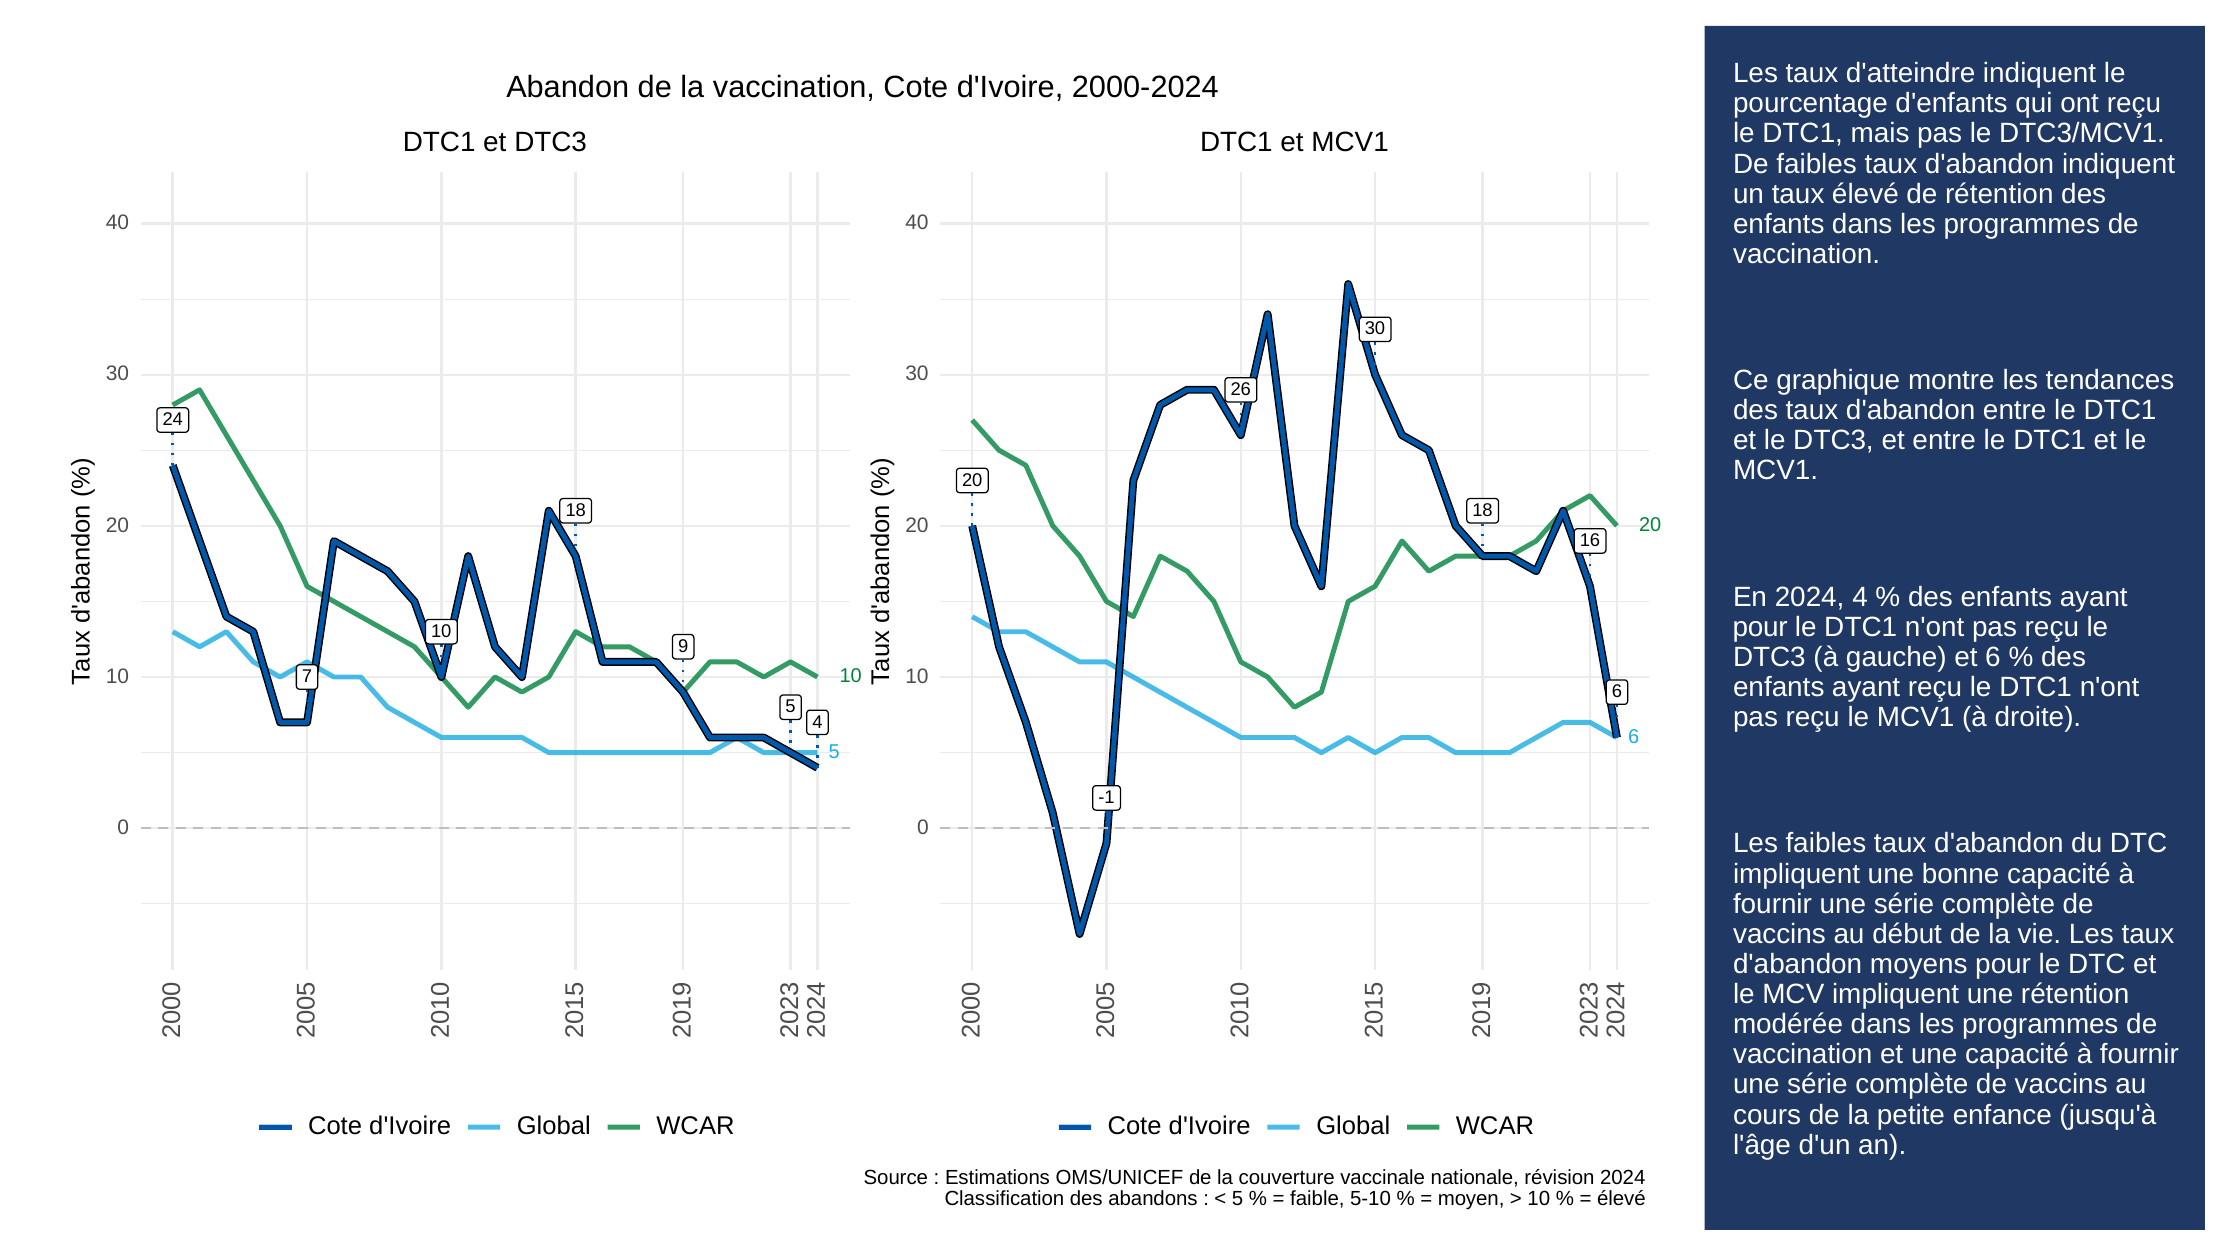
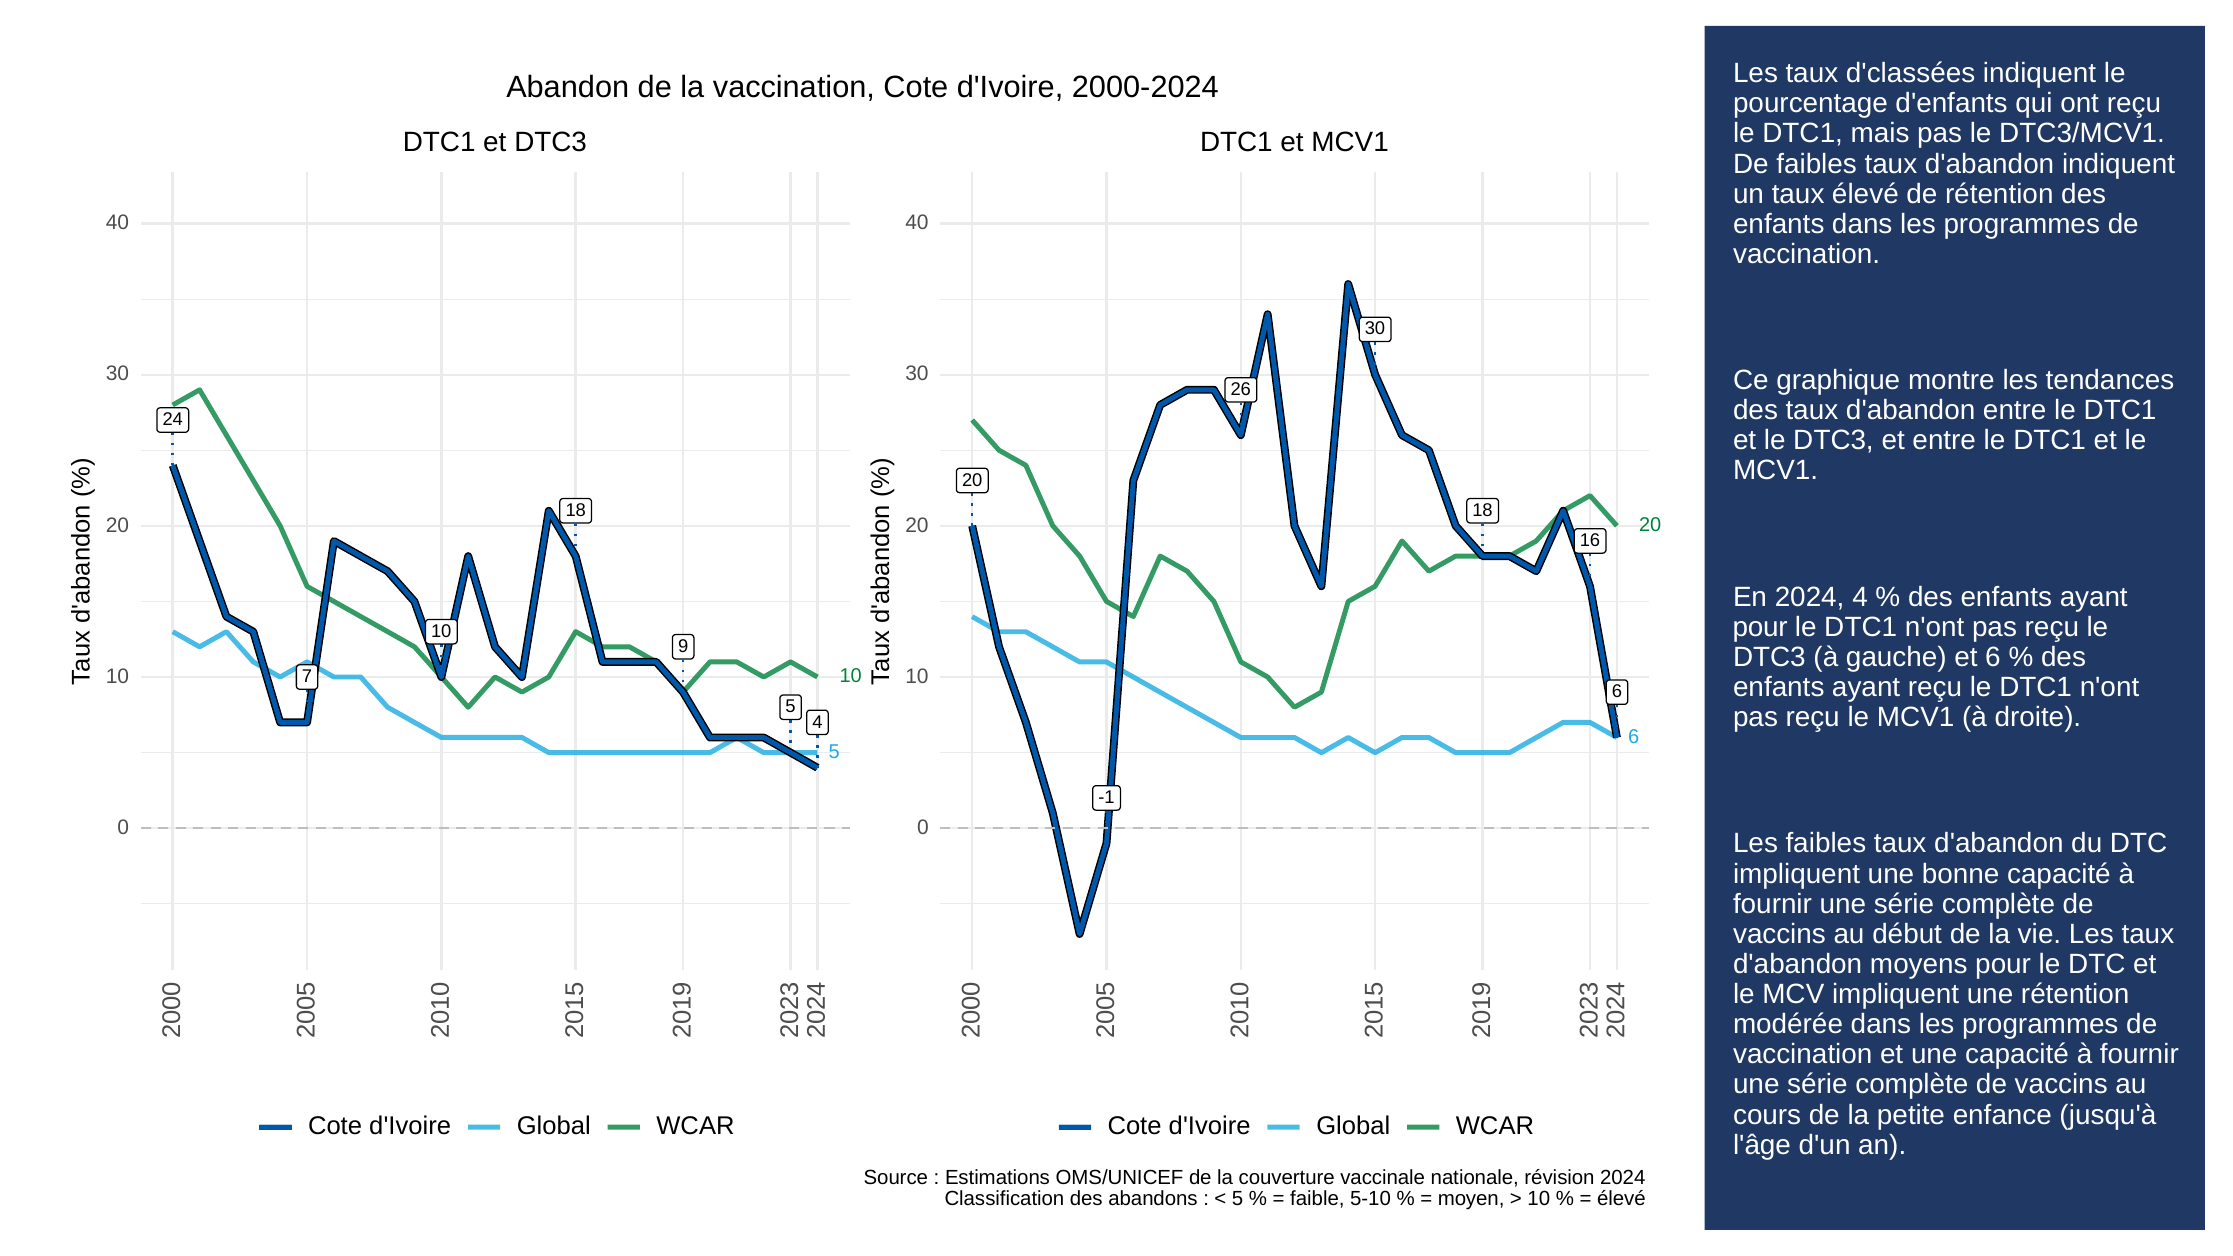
d'atteindre: d'atteindre -> d'classées
